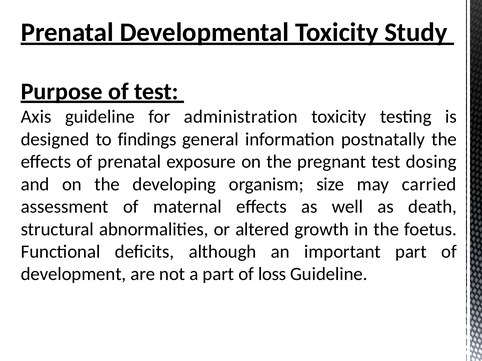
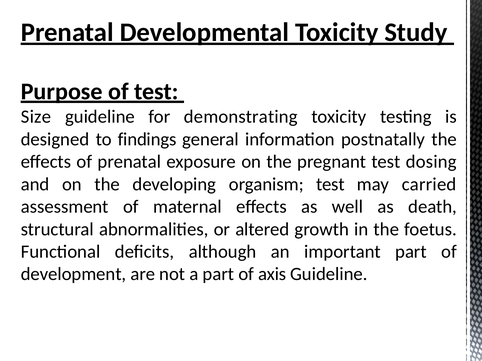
Axis: Axis -> Size
administration: administration -> demonstrating
organism size: size -> test
loss: loss -> axis
